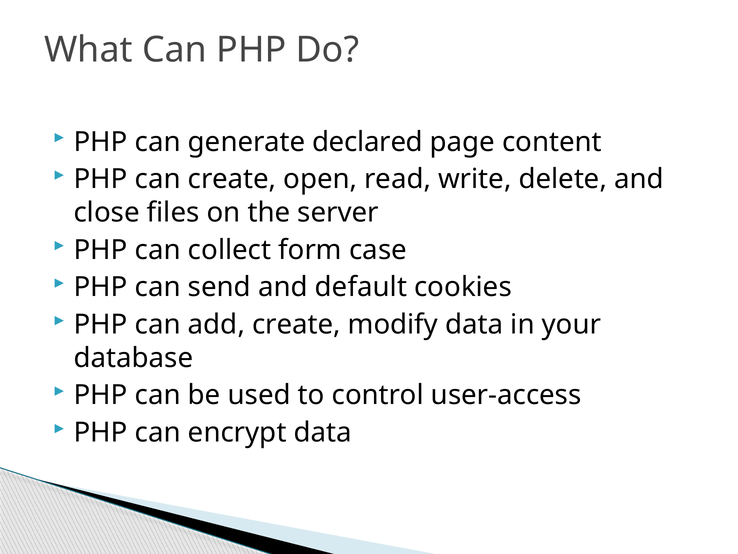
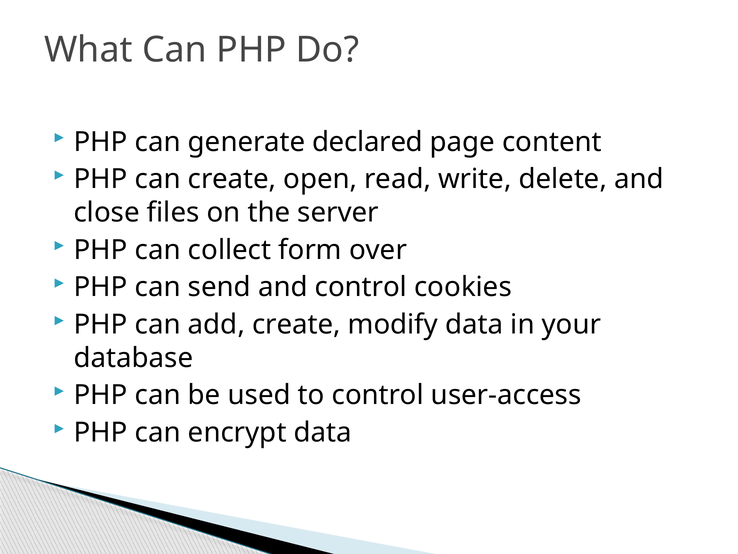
case: case -> over
and default: default -> control
